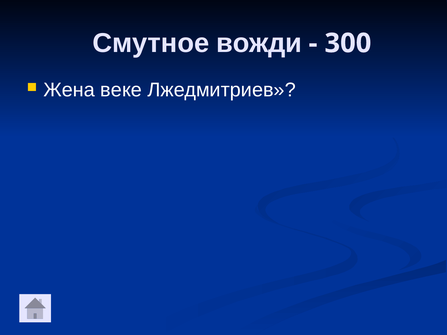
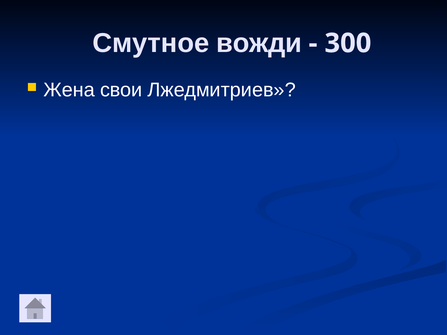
веке: веке -> свои
